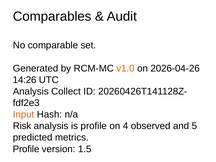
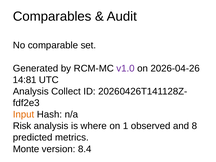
v1.0 colour: orange -> purple
14:26: 14:26 -> 14:81
is profile: profile -> where
4: 4 -> 1
5: 5 -> 8
Profile at (26, 149): Profile -> Monte
1.5: 1.5 -> 8.4
